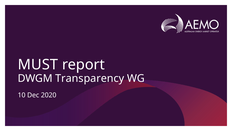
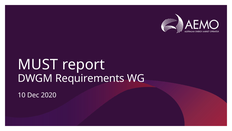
Transparency: Transparency -> Requirements
